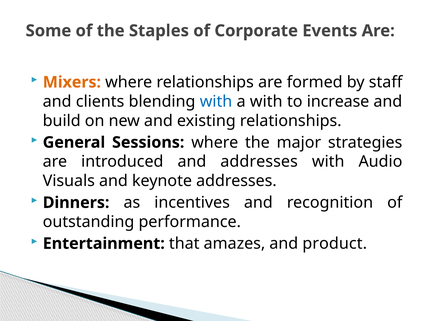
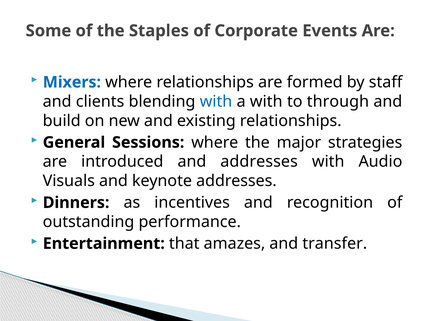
Mixers colour: orange -> blue
increase: increase -> through
product: product -> transfer
